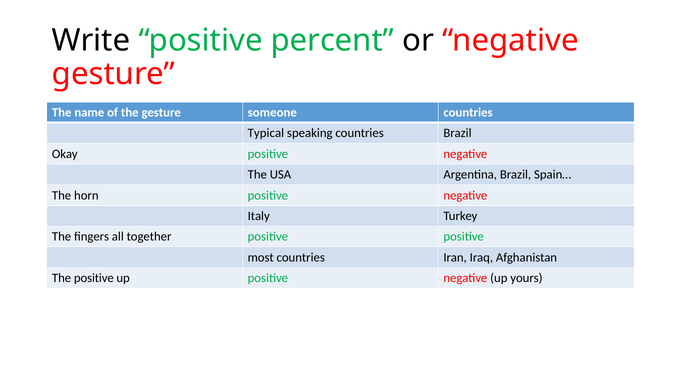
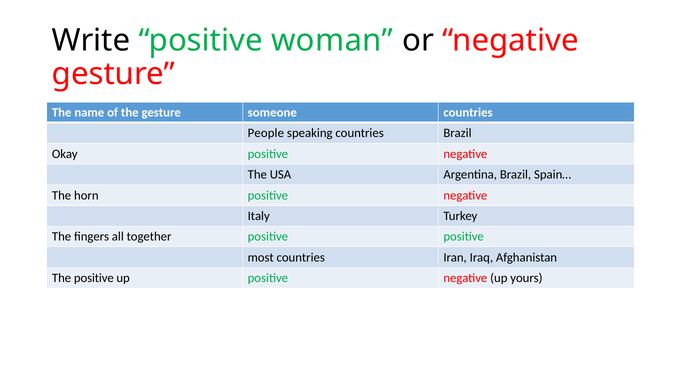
percent: percent -> woman
Typical: Typical -> People
